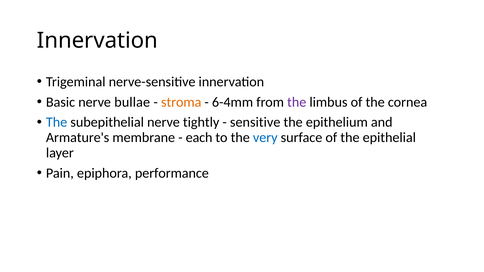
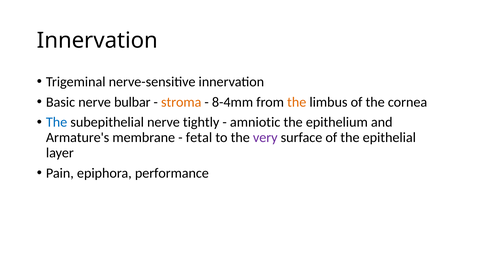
bullae: bullae -> bulbar
6-4mm: 6-4mm -> 8-4mm
the at (297, 102) colour: purple -> orange
sensitive: sensitive -> amniotic
each: each -> fetal
very colour: blue -> purple
